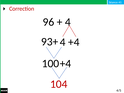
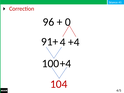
4 at (68, 22): 4 -> 0
93+: 93+ -> 91+
